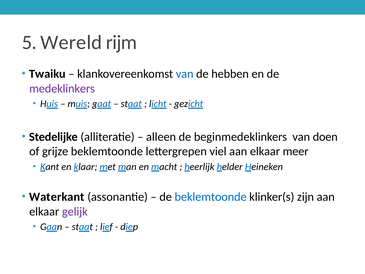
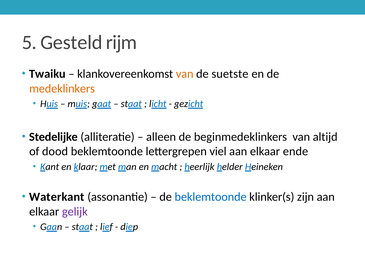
Wereld: Wereld -> Gesteld
van at (185, 74) colour: blue -> orange
hebben: hebben -> suetste
medeklinkers colour: purple -> orange
doen: doen -> altijd
grijze: grijze -> dood
meer: meer -> ende
